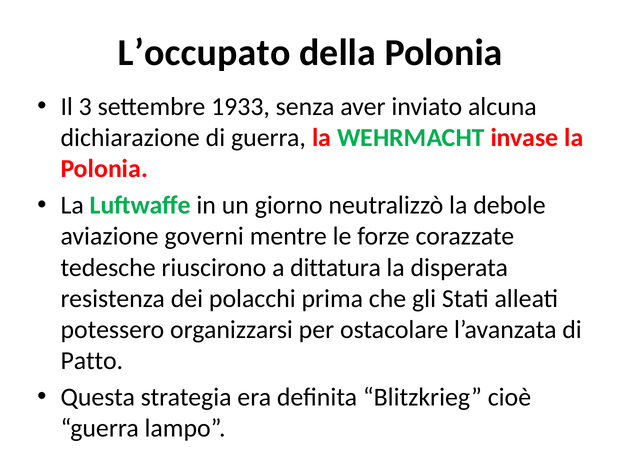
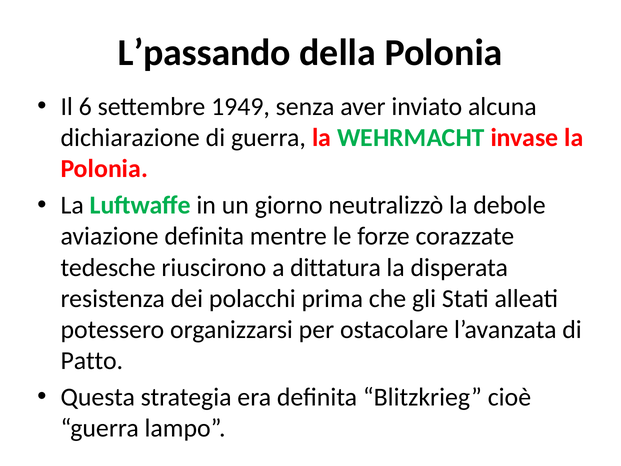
L’occupato: L’occupato -> L’passando
3: 3 -> 6
1933: 1933 -> 1949
aviazione governi: governi -> definita
